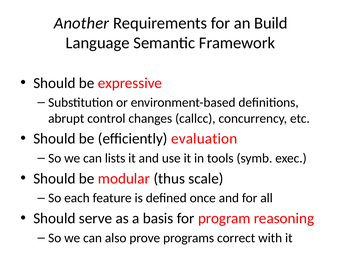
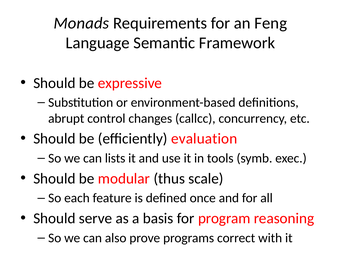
Another: Another -> Monads
Build: Build -> Feng
